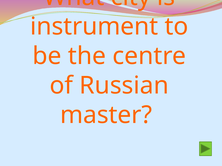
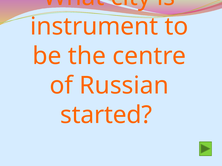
master: master -> started
